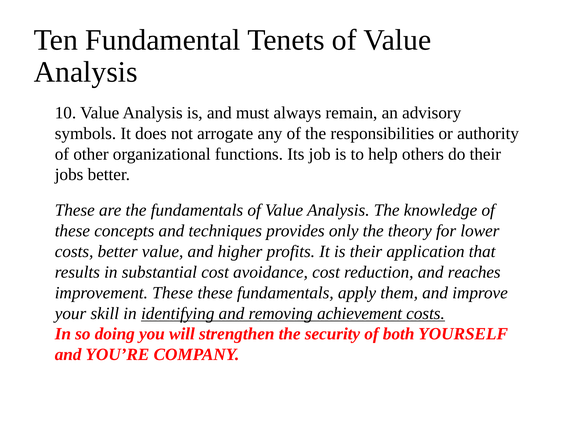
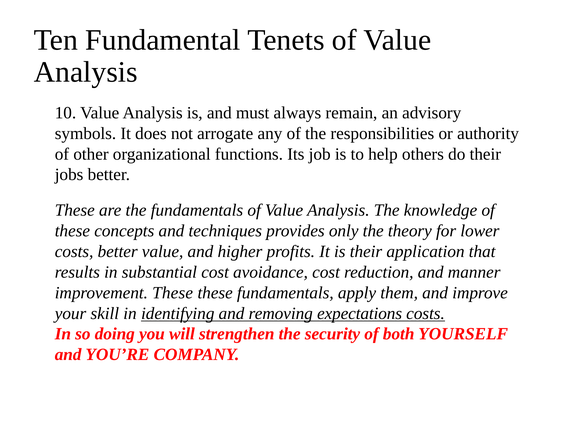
reaches: reaches -> manner
achievement: achievement -> expectations
